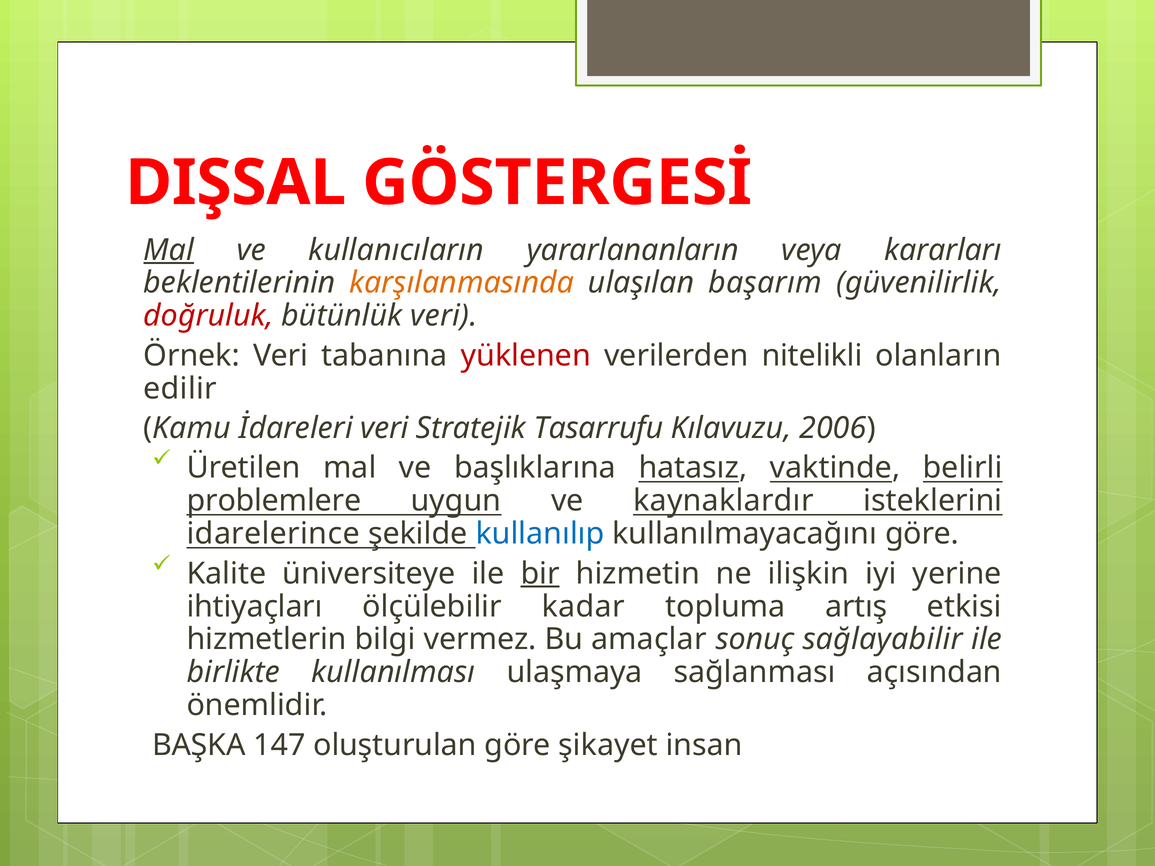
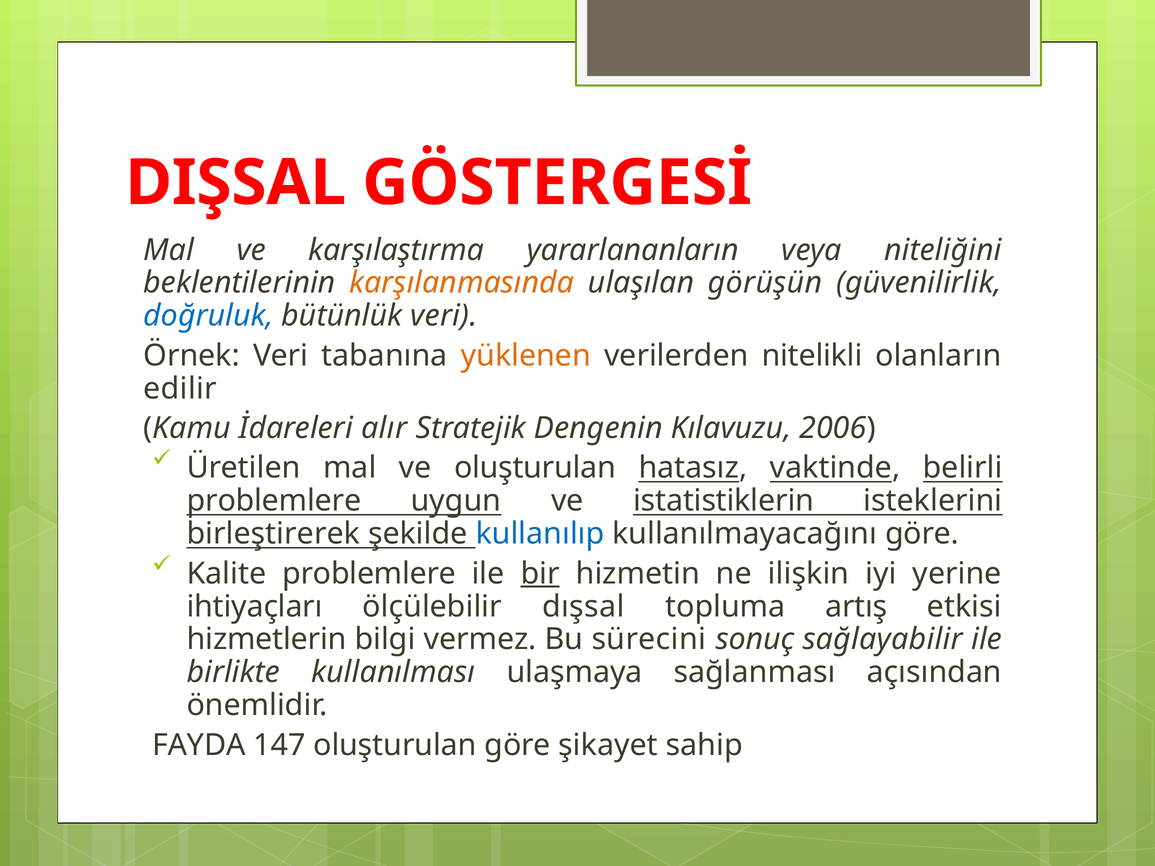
Mal at (169, 250) underline: present -> none
kullanıcıların: kullanıcıların -> karşılaştırma
kararları: kararları -> niteliğini
başarım: başarım -> görüşün
doğruluk colour: red -> blue
yüklenen colour: red -> orange
İdareleri veri: veri -> alır
Tasarrufu: Tasarrufu -> Dengenin
ve başlıklarına: başlıklarına -> oluşturulan
kaynaklardır: kaynaklardır -> istatistiklerin
idarelerince: idarelerince -> birleştirerek
Kalite üniversiteye: üniversiteye -> problemlere
kadar: kadar -> dışsal
amaçlar: amaçlar -> sürecini
BAŞKA: BAŞKA -> FAYDA
insan: insan -> sahip
